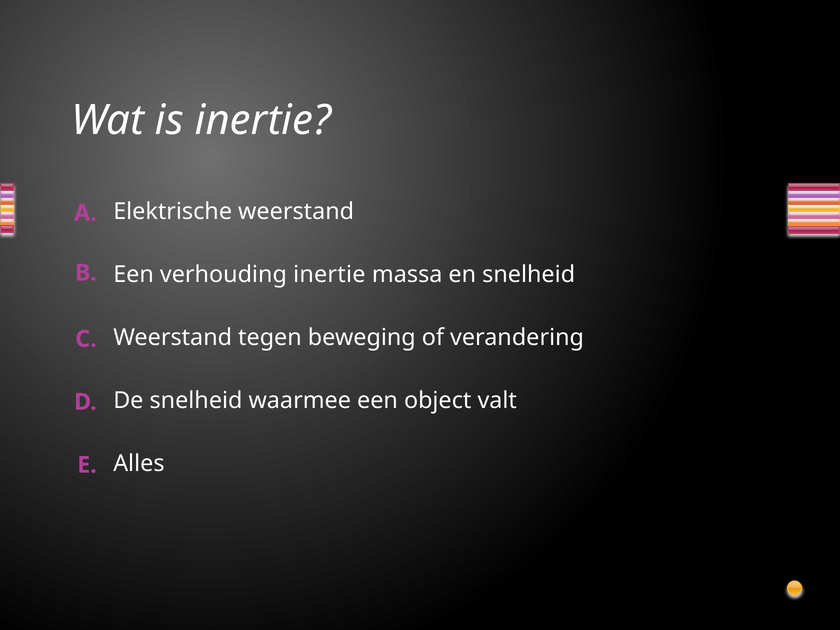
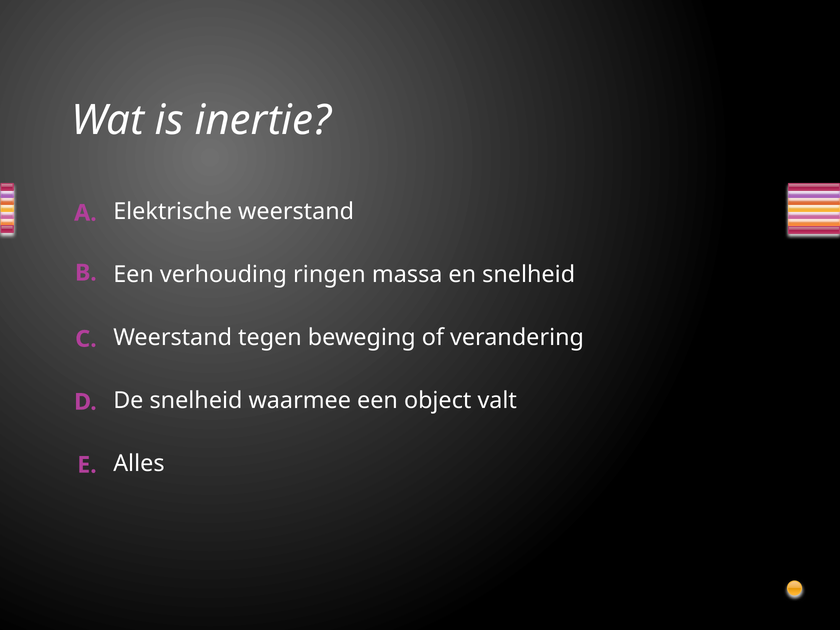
verhouding inertie: inertie -> ringen
